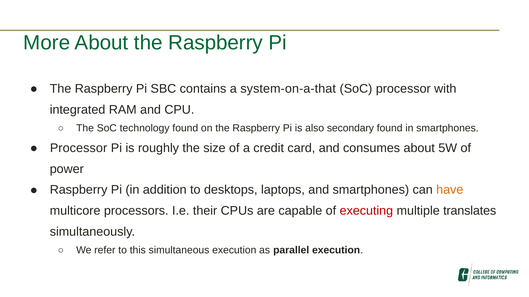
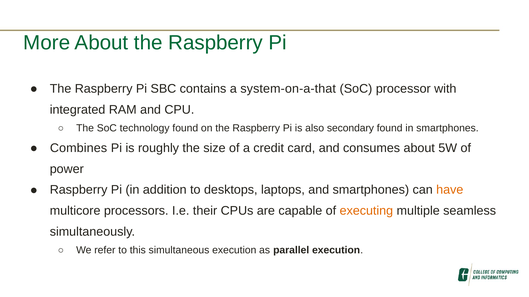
Processor at (79, 148): Processor -> Combines
executing colour: red -> orange
translates: translates -> seamless
